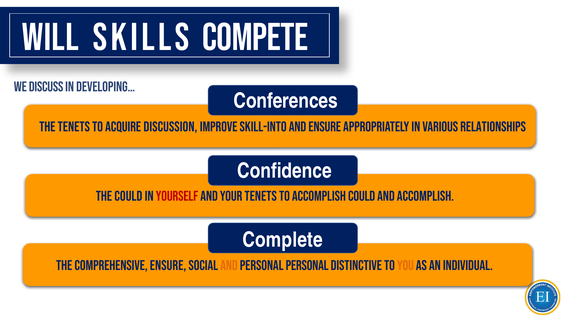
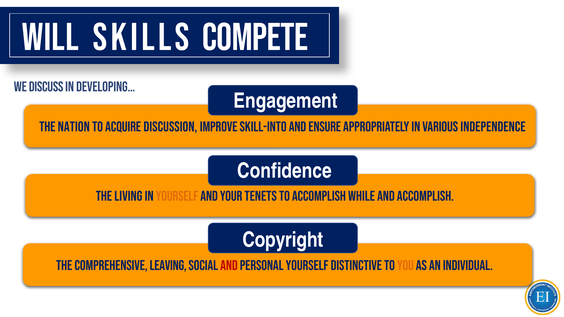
Conferences: Conferences -> Engagement
The tenets: tenets -> nation
relationships: relationships -> independence
The could: could -> living
yourself at (177, 196) colour: red -> orange
accomplish could: could -> while
Complete: Complete -> Copyright
comprehensive ensure: ensure -> leaving
and at (229, 266) colour: orange -> red
personal personal: personal -> yourself
